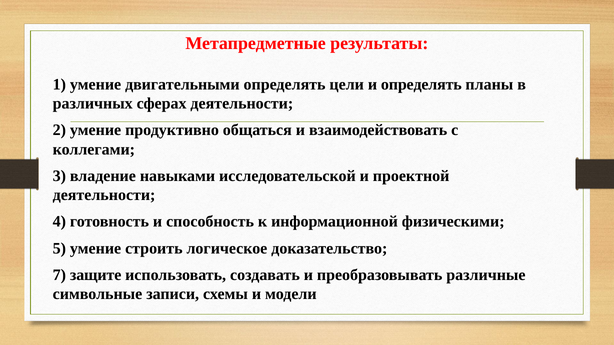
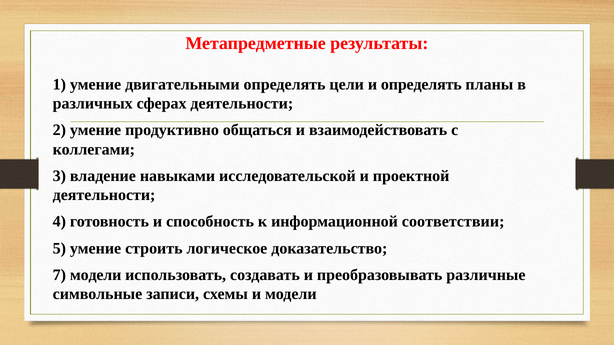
физическими: физическими -> соответствии
7 защите: защите -> модели
